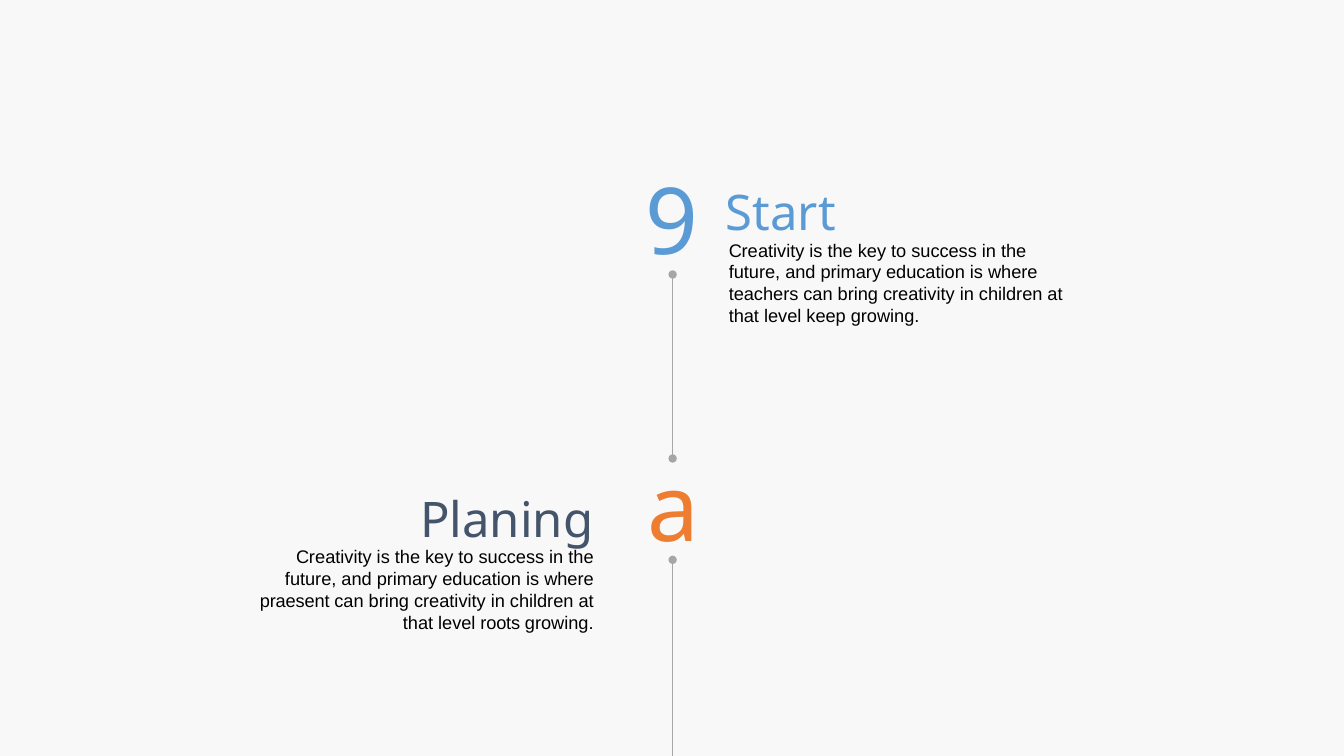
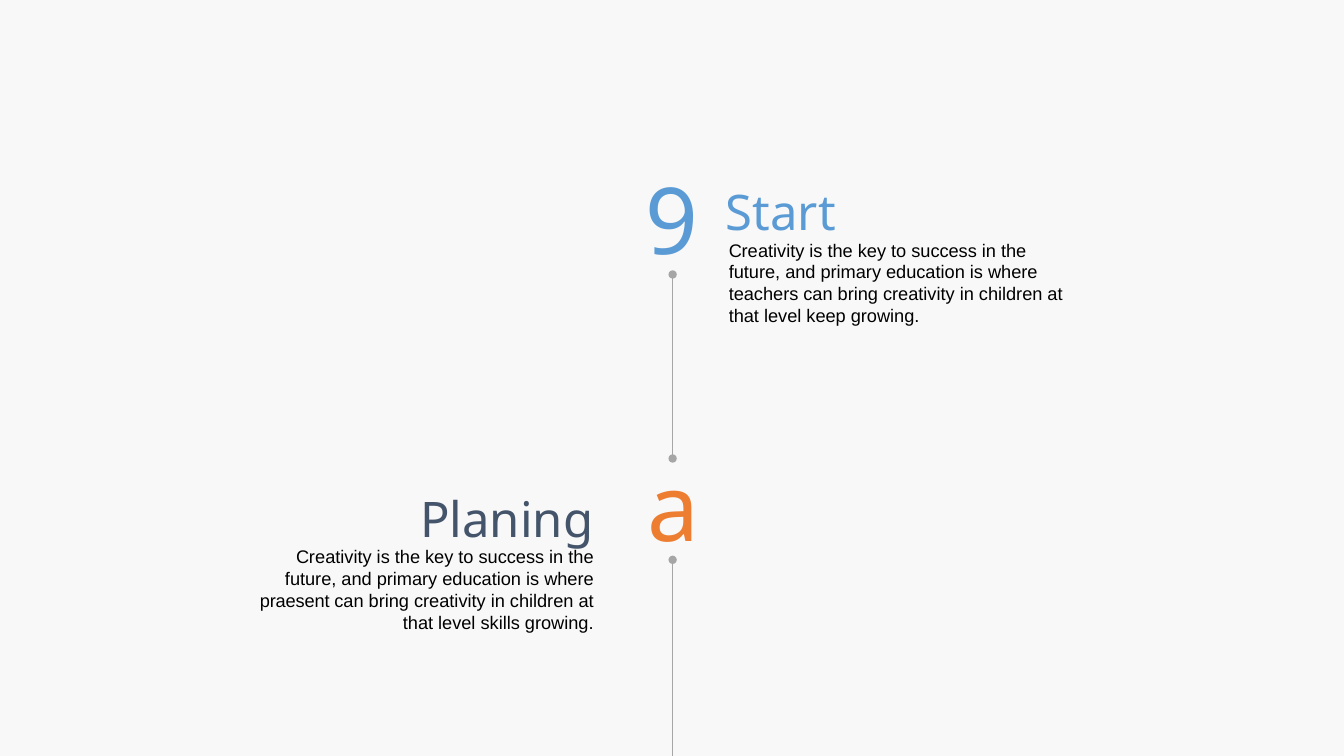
roots: roots -> skills
